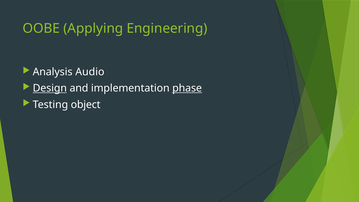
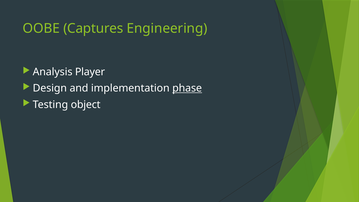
Applying: Applying -> Captures
Audio: Audio -> Player
Design underline: present -> none
